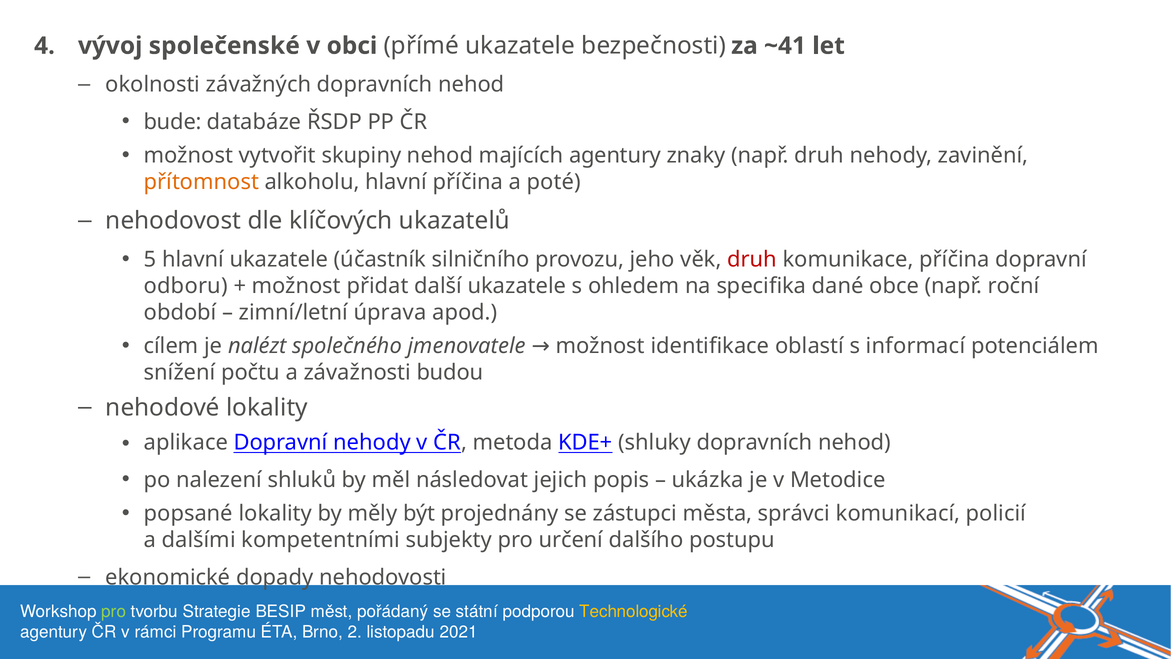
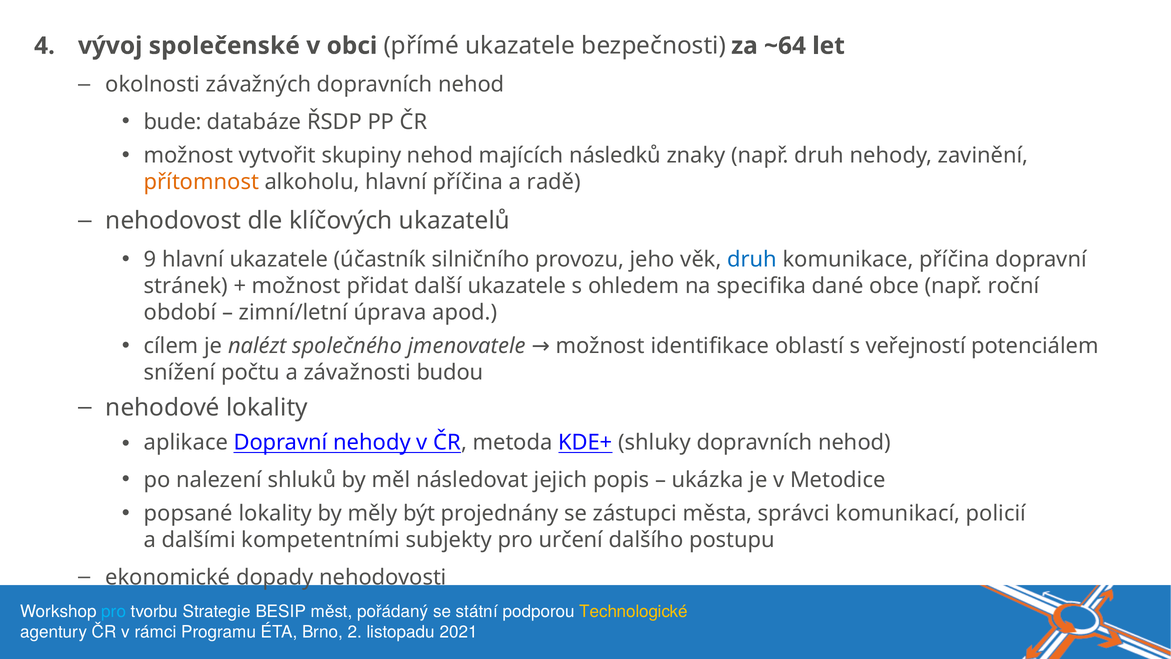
~41: ~41 -> ~64
majících agentury: agentury -> následků
poté: poté -> radě
5: 5 -> 9
druh at (752, 259) colour: red -> blue
odboru: odboru -> stránek
informací: informací -> veřejností
pro at (114, 611) colour: light green -> light blue
